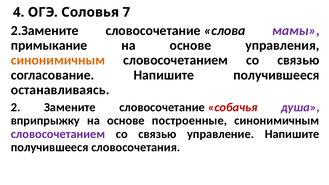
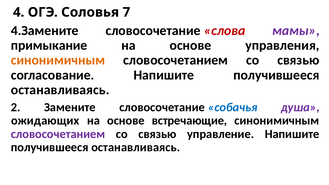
2.Замените: 2.Замените -> 4.Замените
слова colour: black -> red
собачья colour: red -> blue
вприпрыжку: вприпрыжку -> ожидающих
построенные: построенные -> встречающие
словосочетания at (136, 147): словосочетания -> останавливаясь
